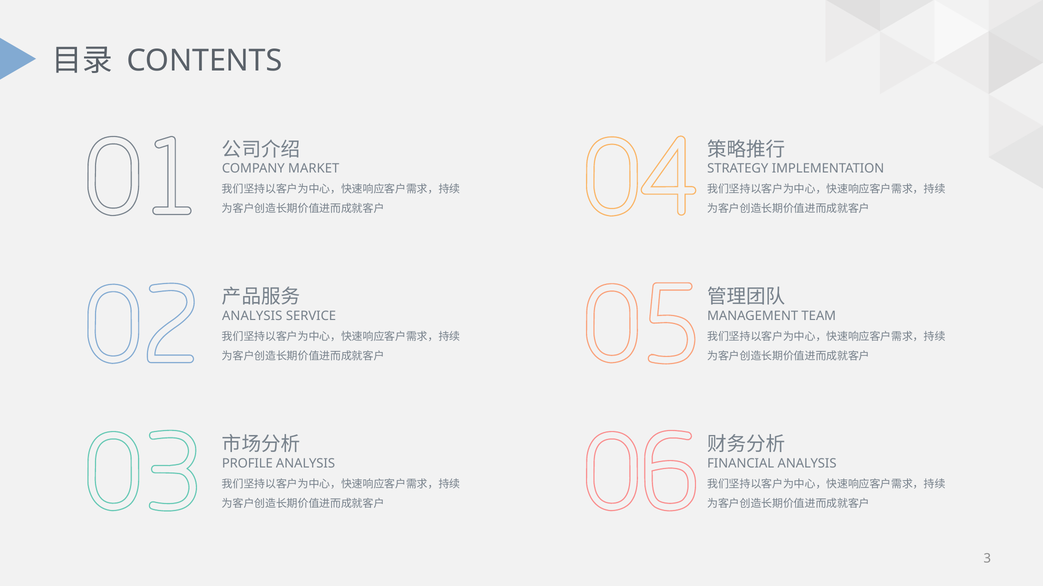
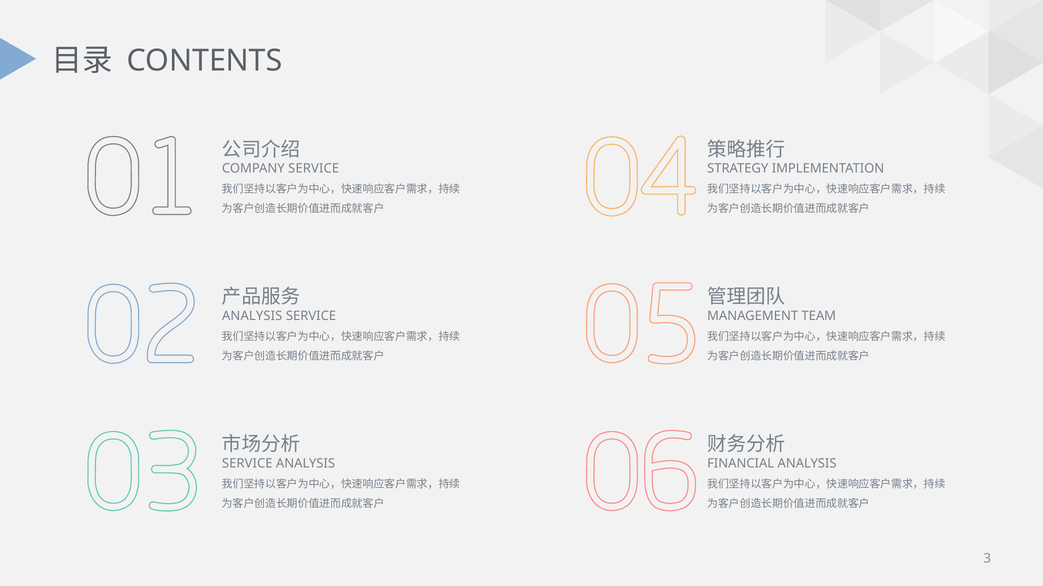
COMPANY MARKET: MARKET -> SERVICE
PROFILE at (247, 464): PROFILE -> SERVICE
